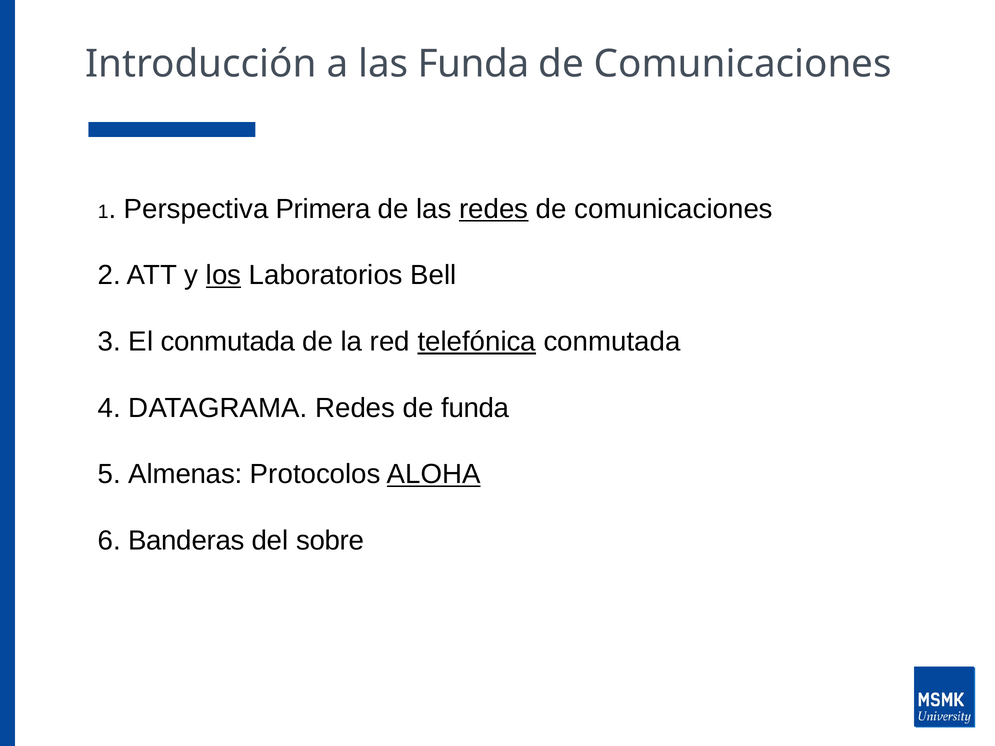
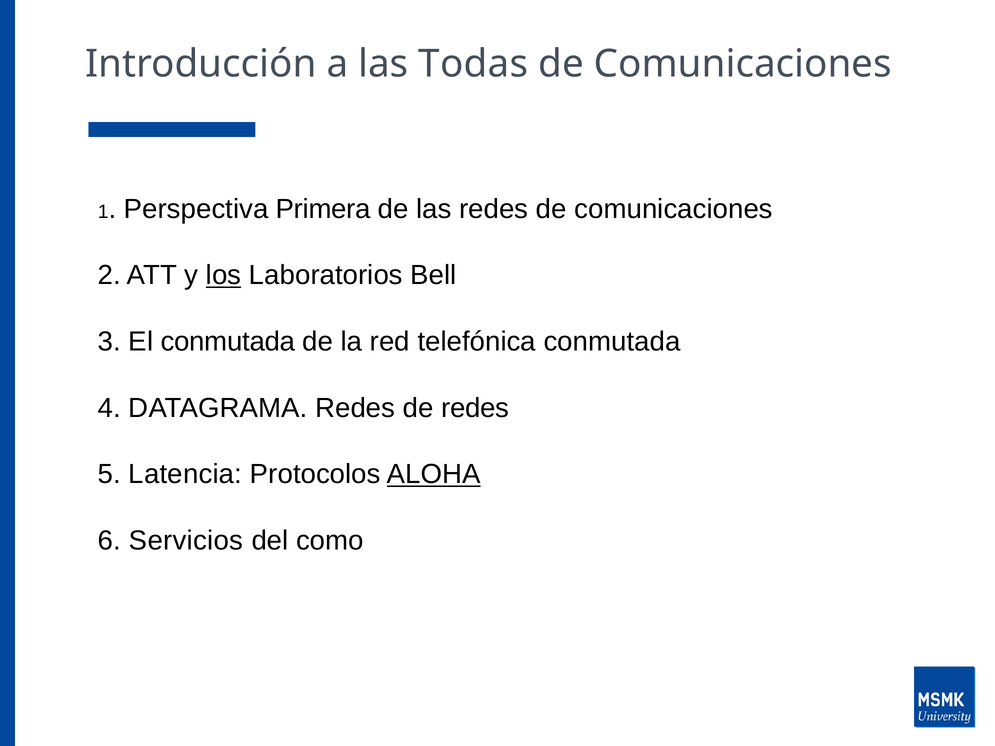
las Funda: Funda -> Todas
redes at (494, 209) underline: present -> none
telefónica underline: present -> none
de funda: funda -> redes
Almenas: Almenas -> Latencia
Banderas: Banderas -> Servicios
sobre: sobre -> como
